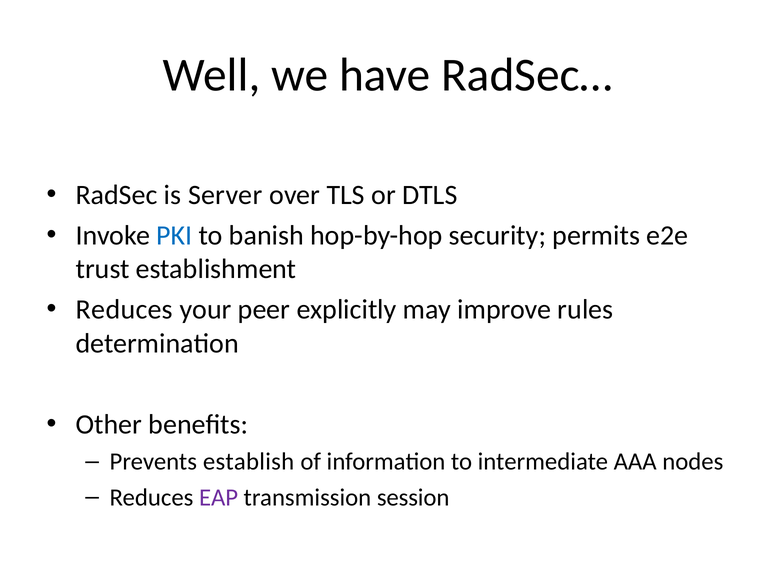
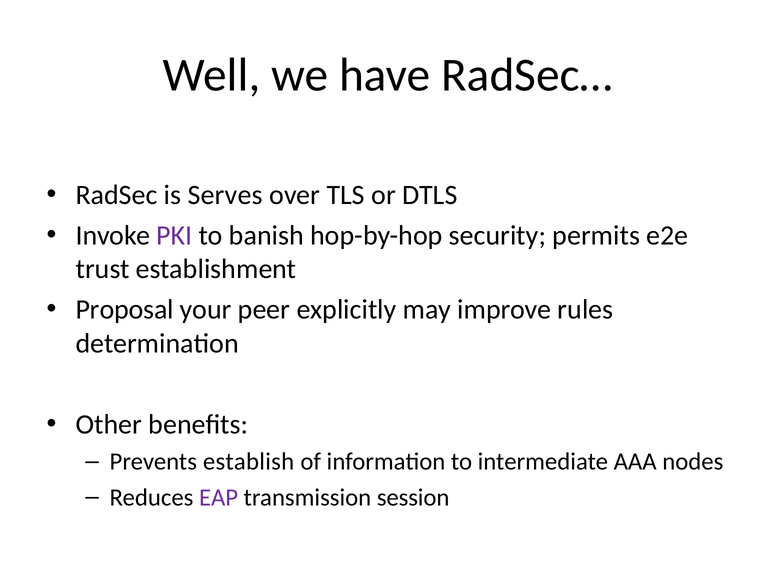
Server: Server -> Serves
PKI colour: blue -> purple
Reduces at (124, 310): Reduces -> Proposal
